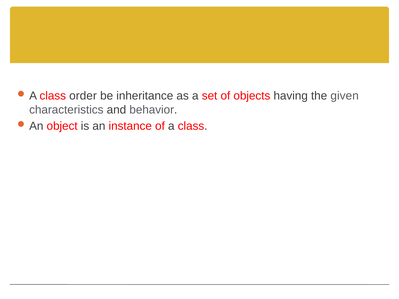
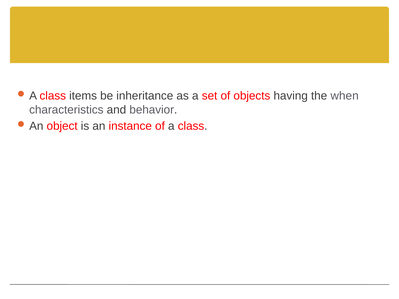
order: order -> items
given: given -> when
